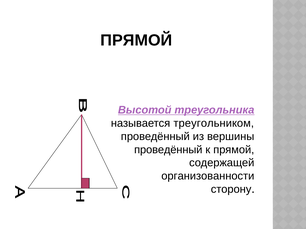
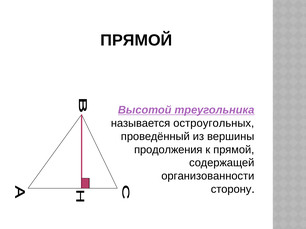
треугольником: треугольником -> остроугольных
проведённый at (168, 150): проведённый -> продолжения
